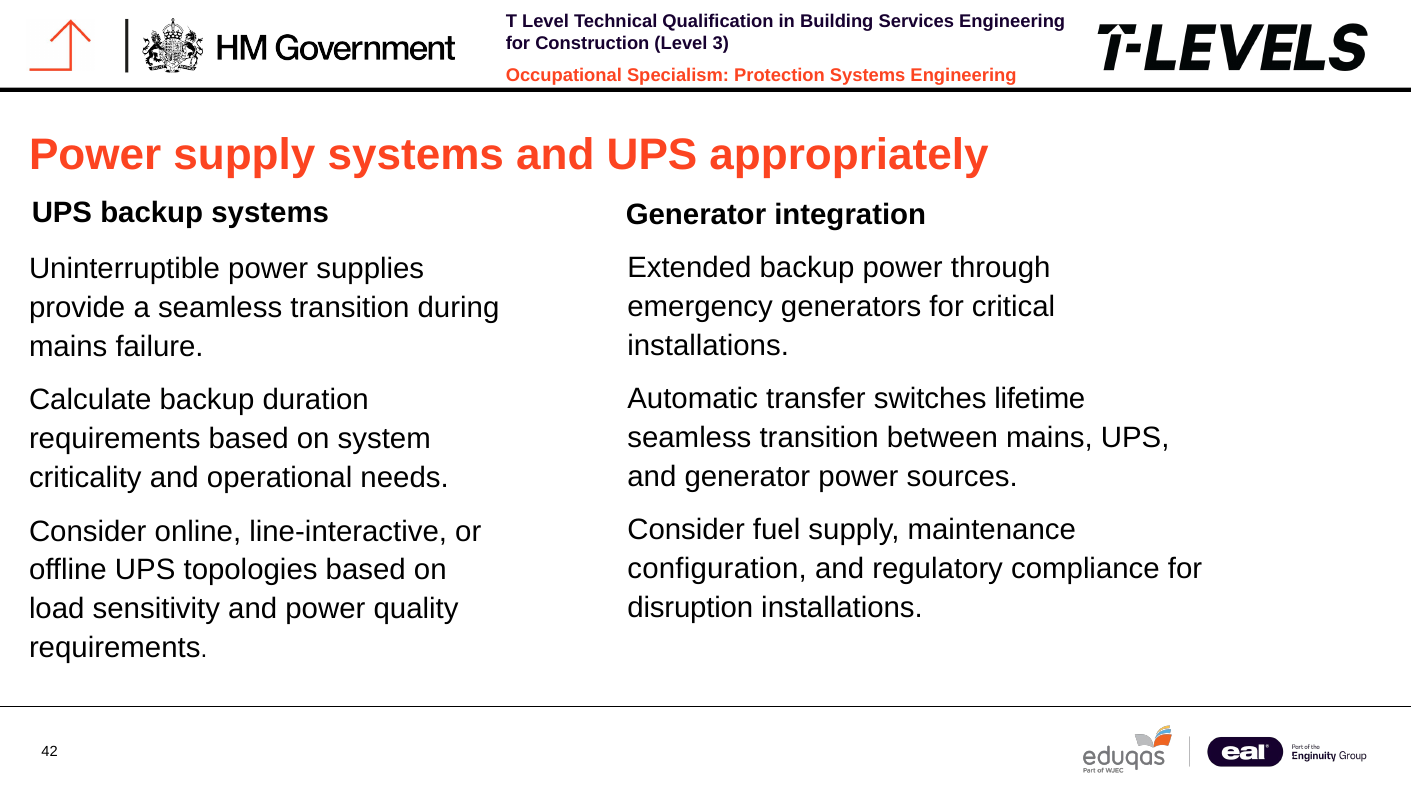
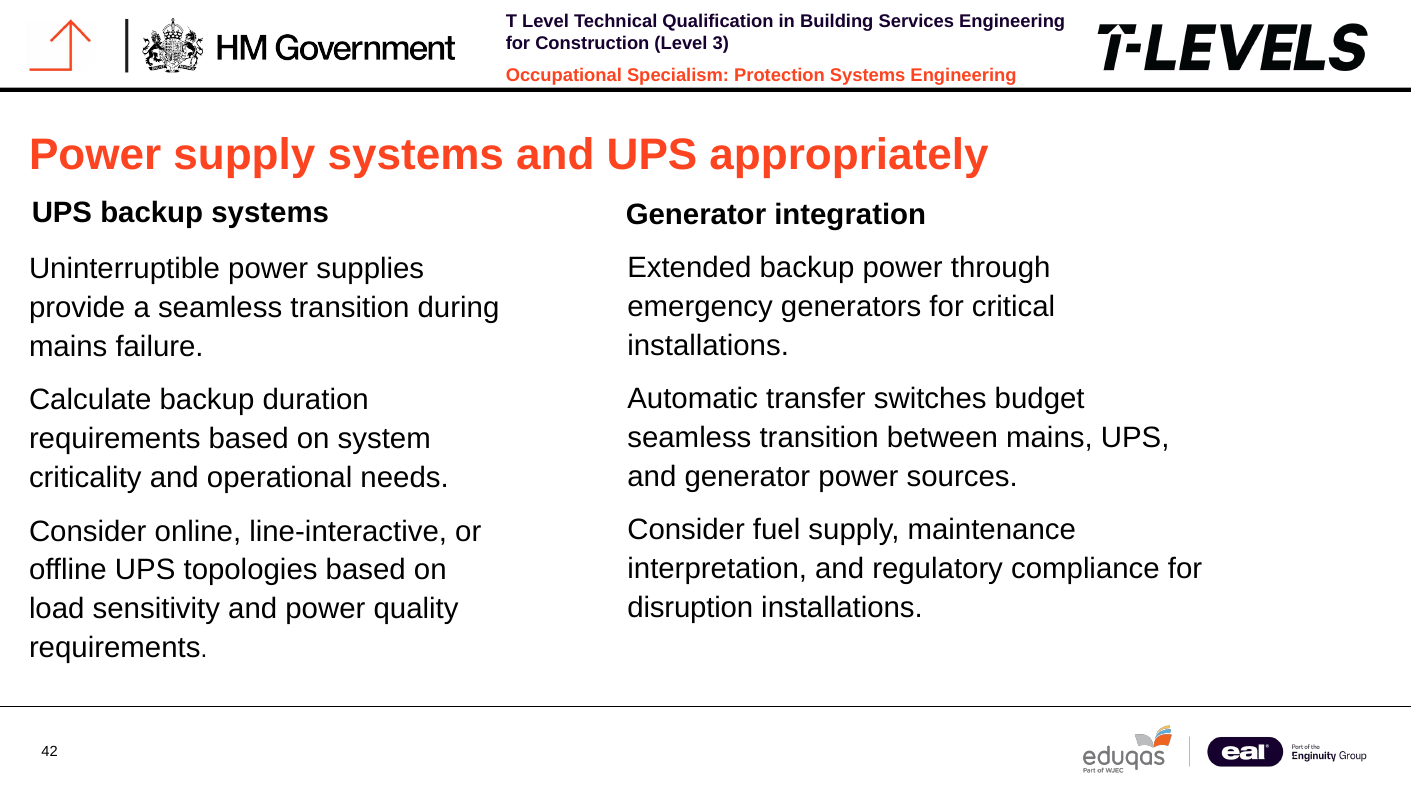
lifetime: lifetime -> budget
configuration: configuration -> interpretation
